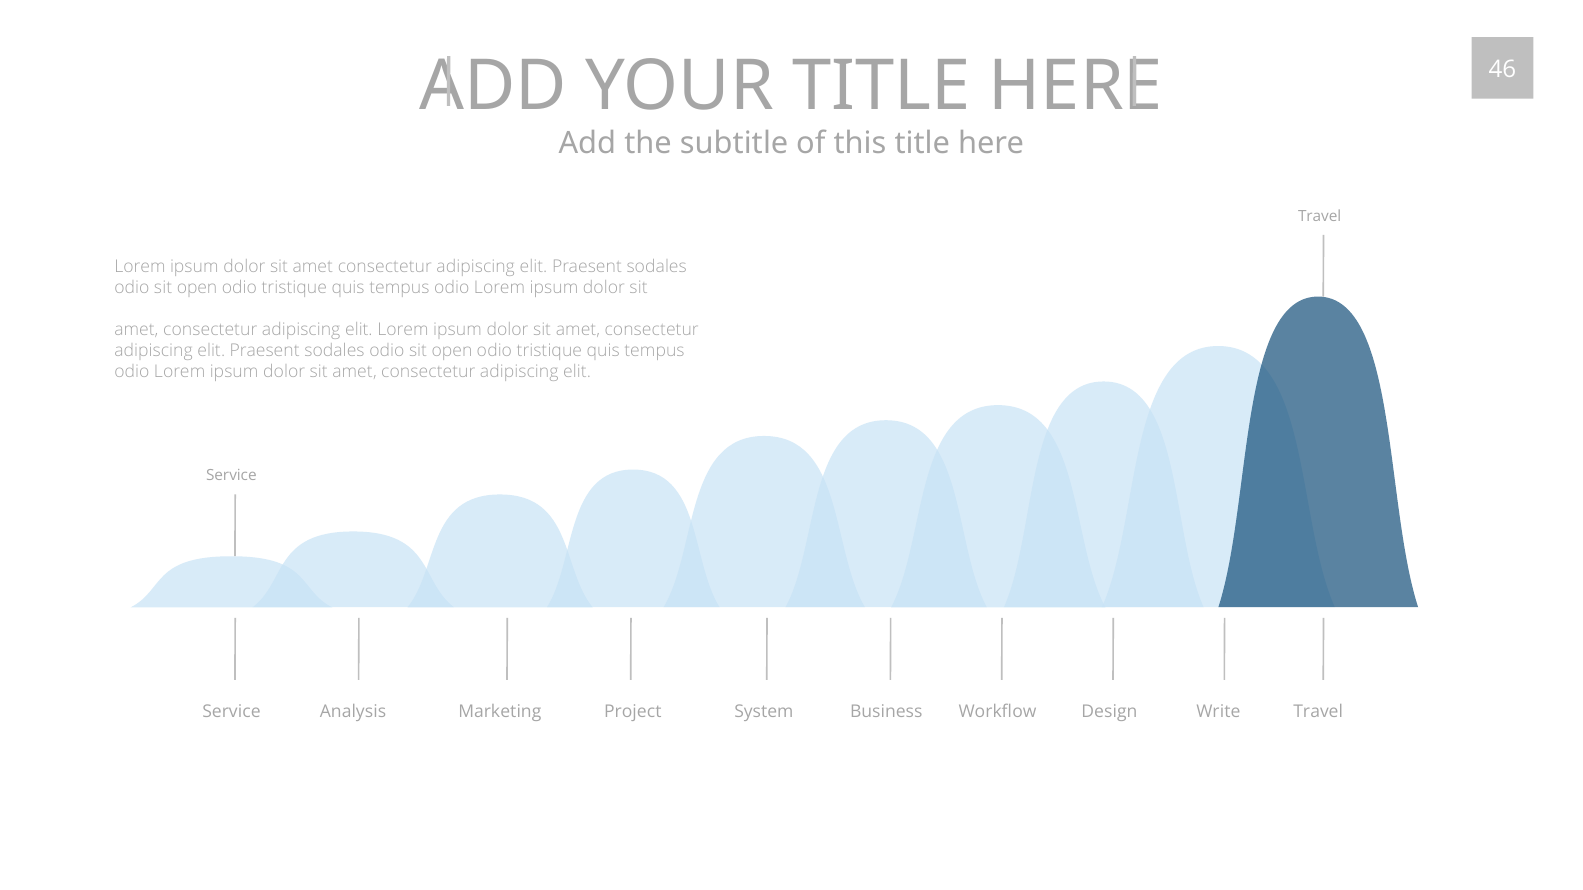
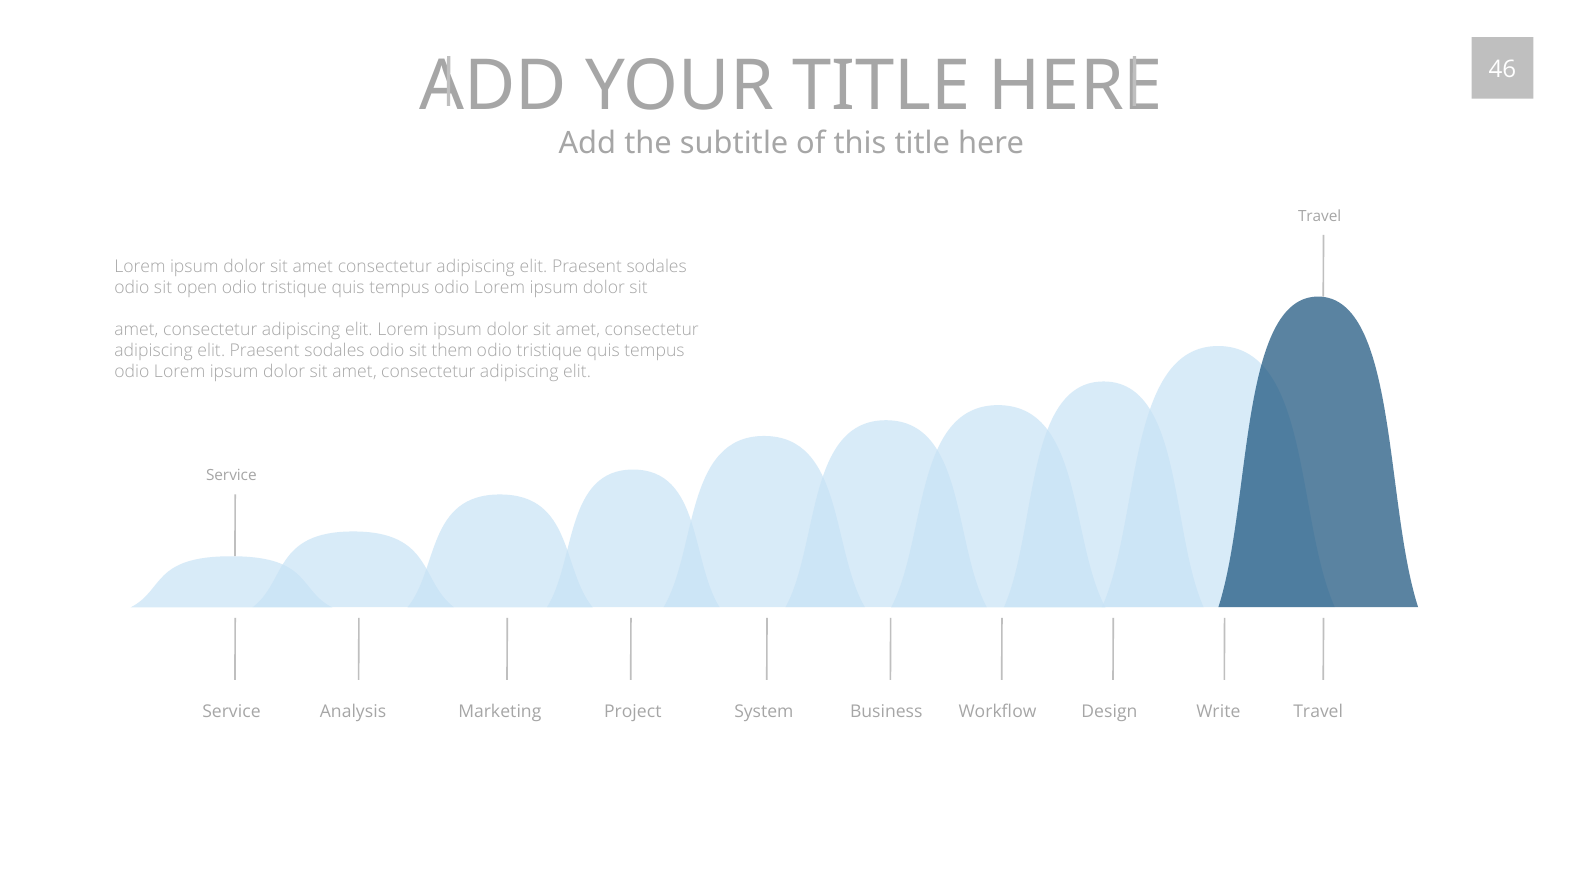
open at (452, 351): open -> them
